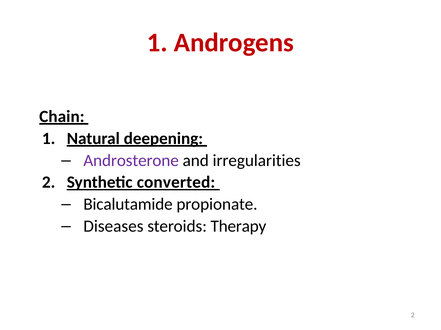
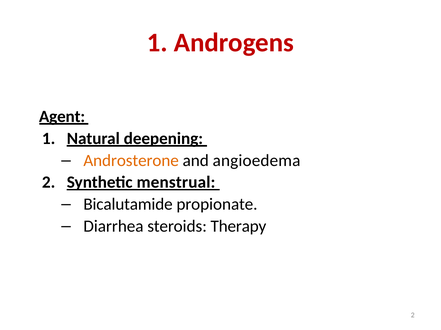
Chain: Chain -> Agent
Androsterone colour: purple -> orange
irregularities: irregularities -> angioedema
converted: converted -> menstrual
Diseases: Diseases -> Diarrhea
